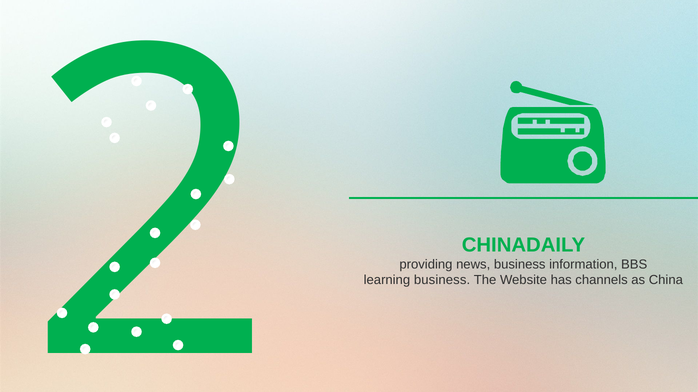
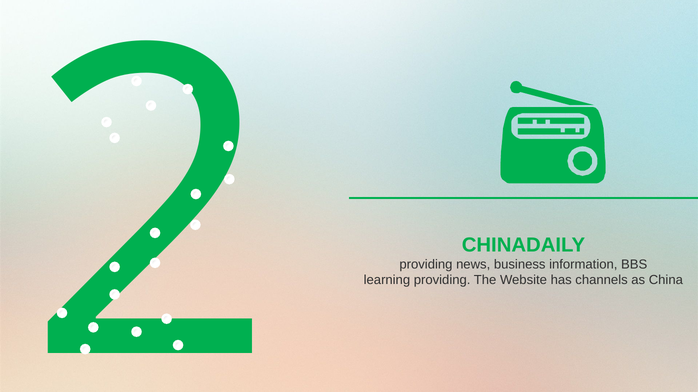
learning business: business -> providing
